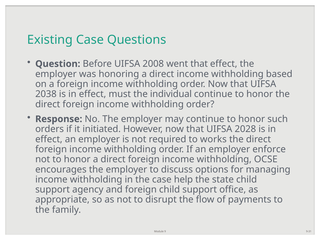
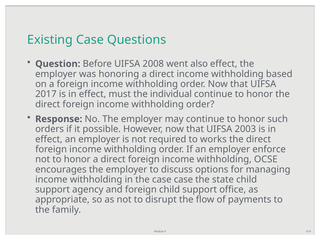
went that: that -> also
2038: 2038 -> 2017
initiated: initiated -> possible
2028: 2028 -> 2003
case help: help -> case
